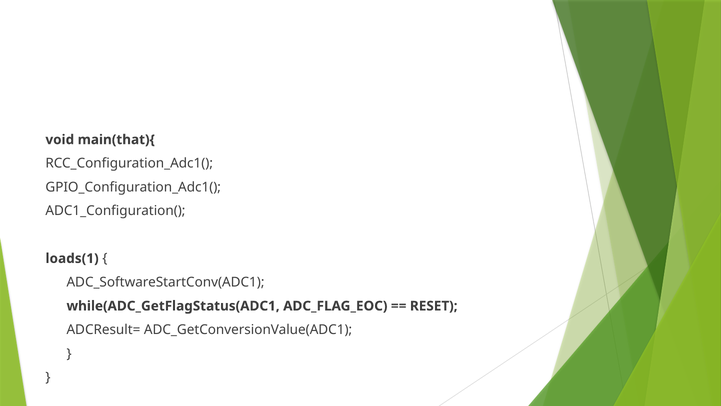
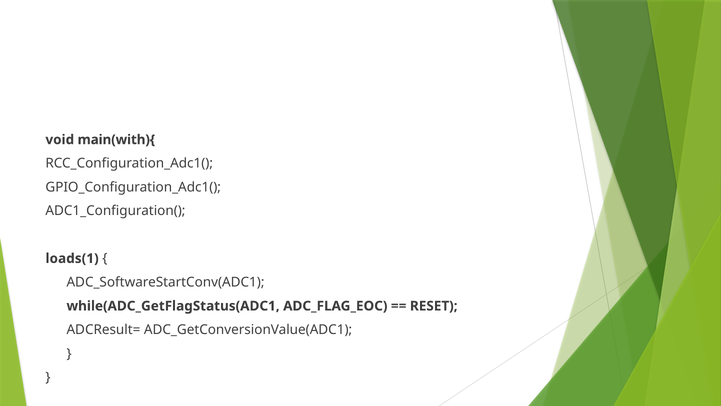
main(that){: main(that){ -> main(with){
